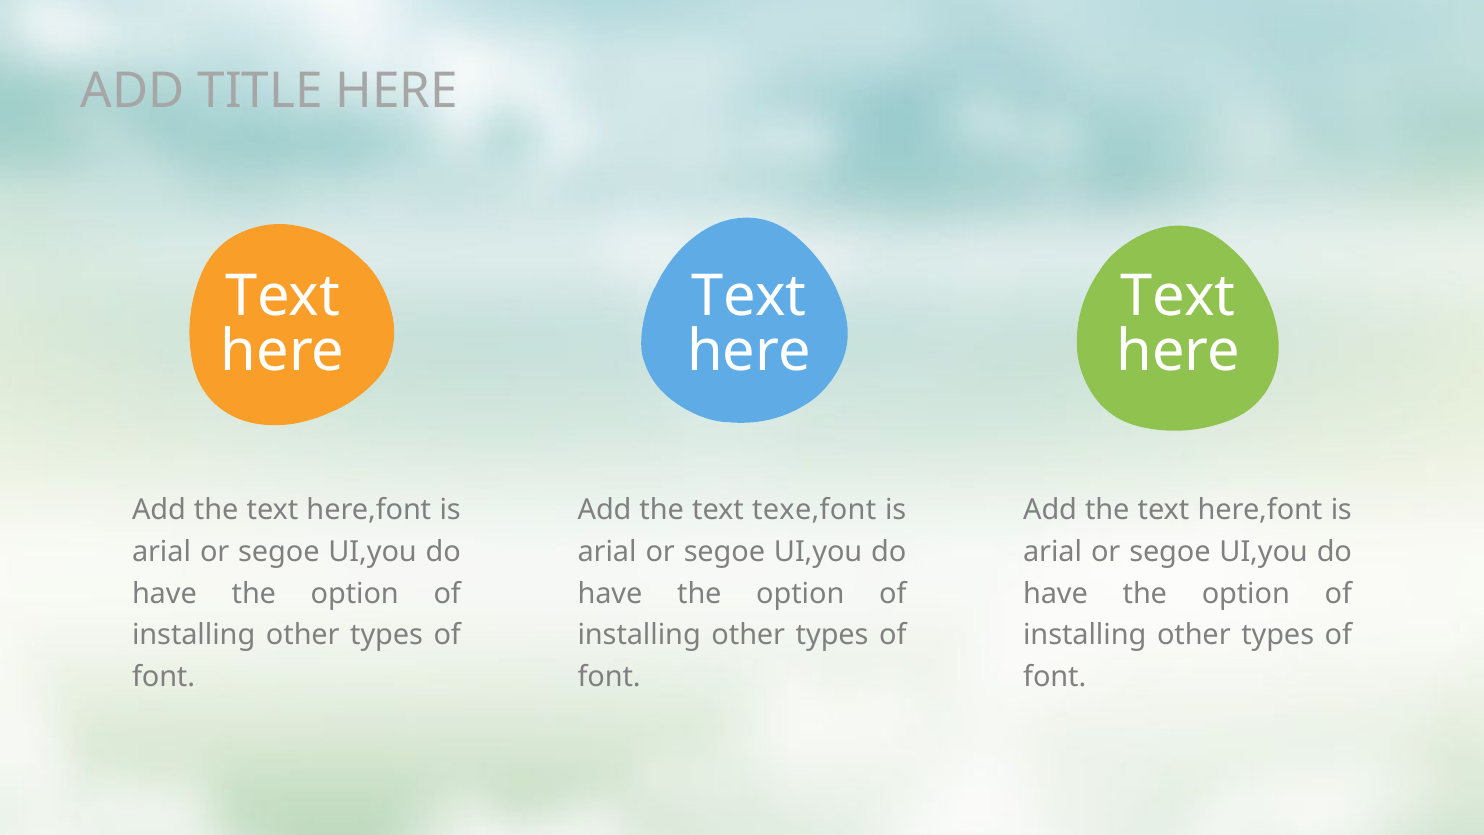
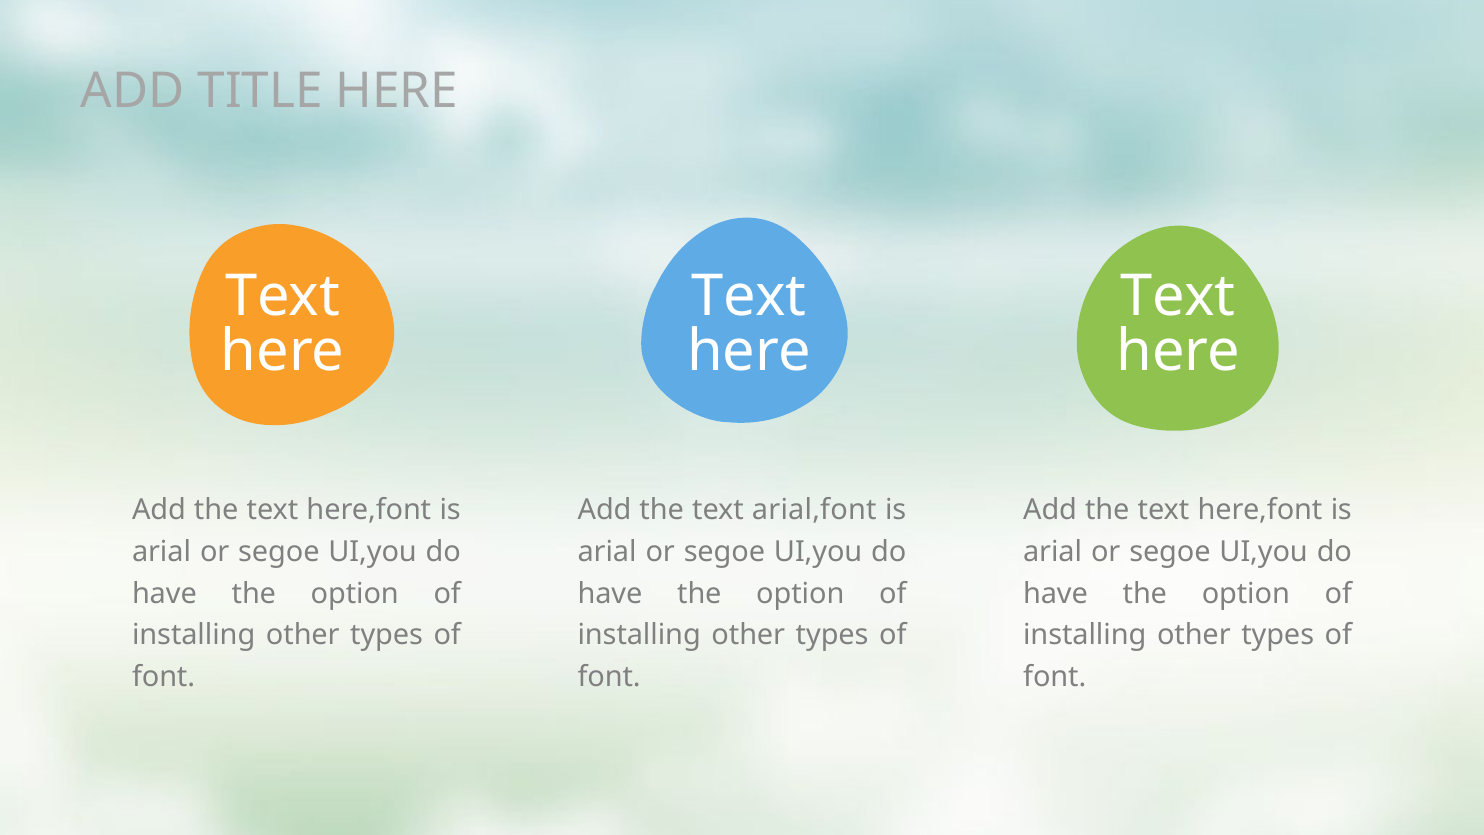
texe,font: texe,font -> arial,font
